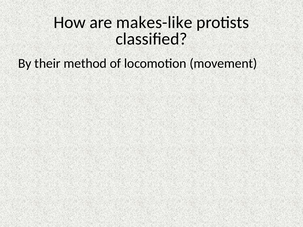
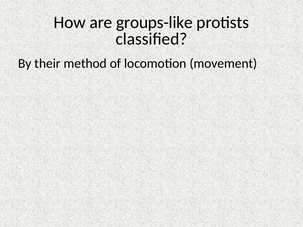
makes-like: makes-like -> groups-like
